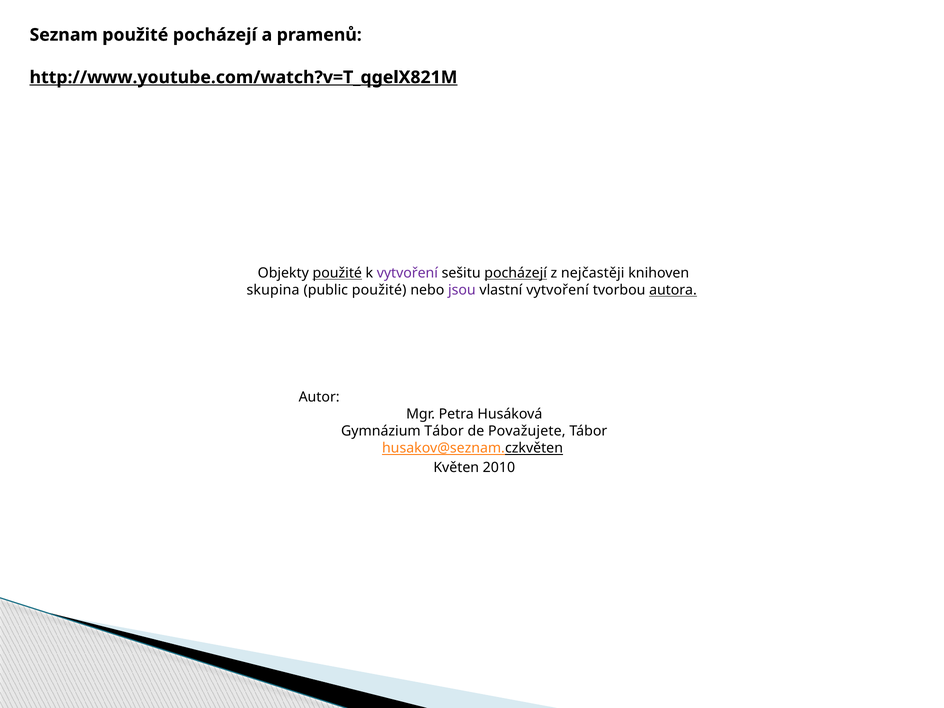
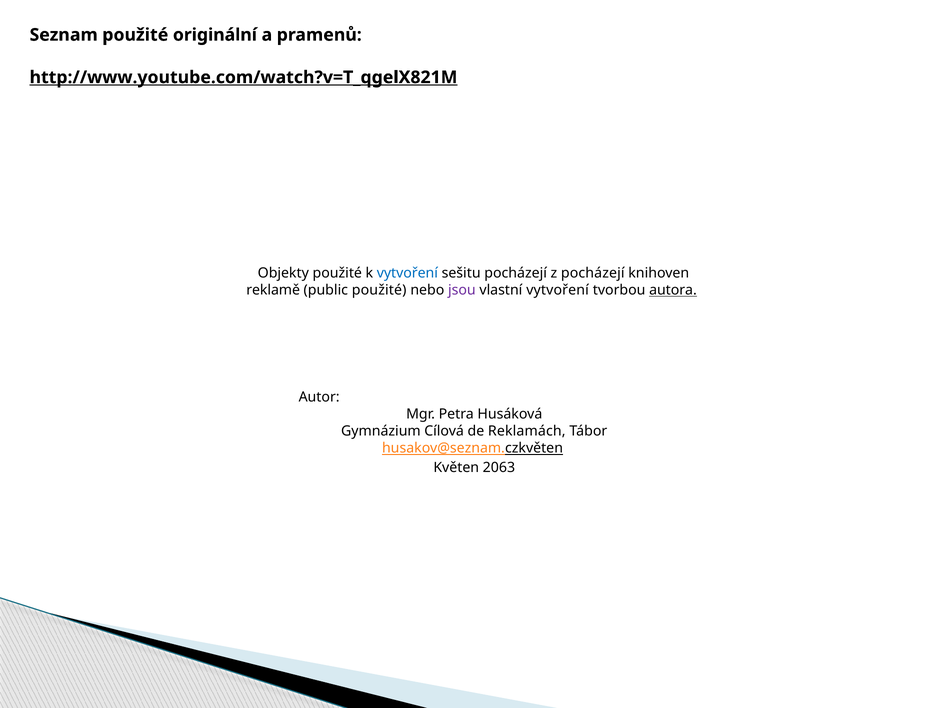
použité pocházejí: pocházejí -> originální
použité at (337, 273) underline: present -> none
vytvoření at (407, 273) colour: purple -> blue
pocházejí at (516, 273) underline: present -> none
z nejčastěji: nejčastěji -> pocházejí
skupina: skupina -> reklamě
Gymnázium Tábor: Tábor -> Cílová
Považujete: Považujete -> Reklamách
2010: 2010 -> 2063
